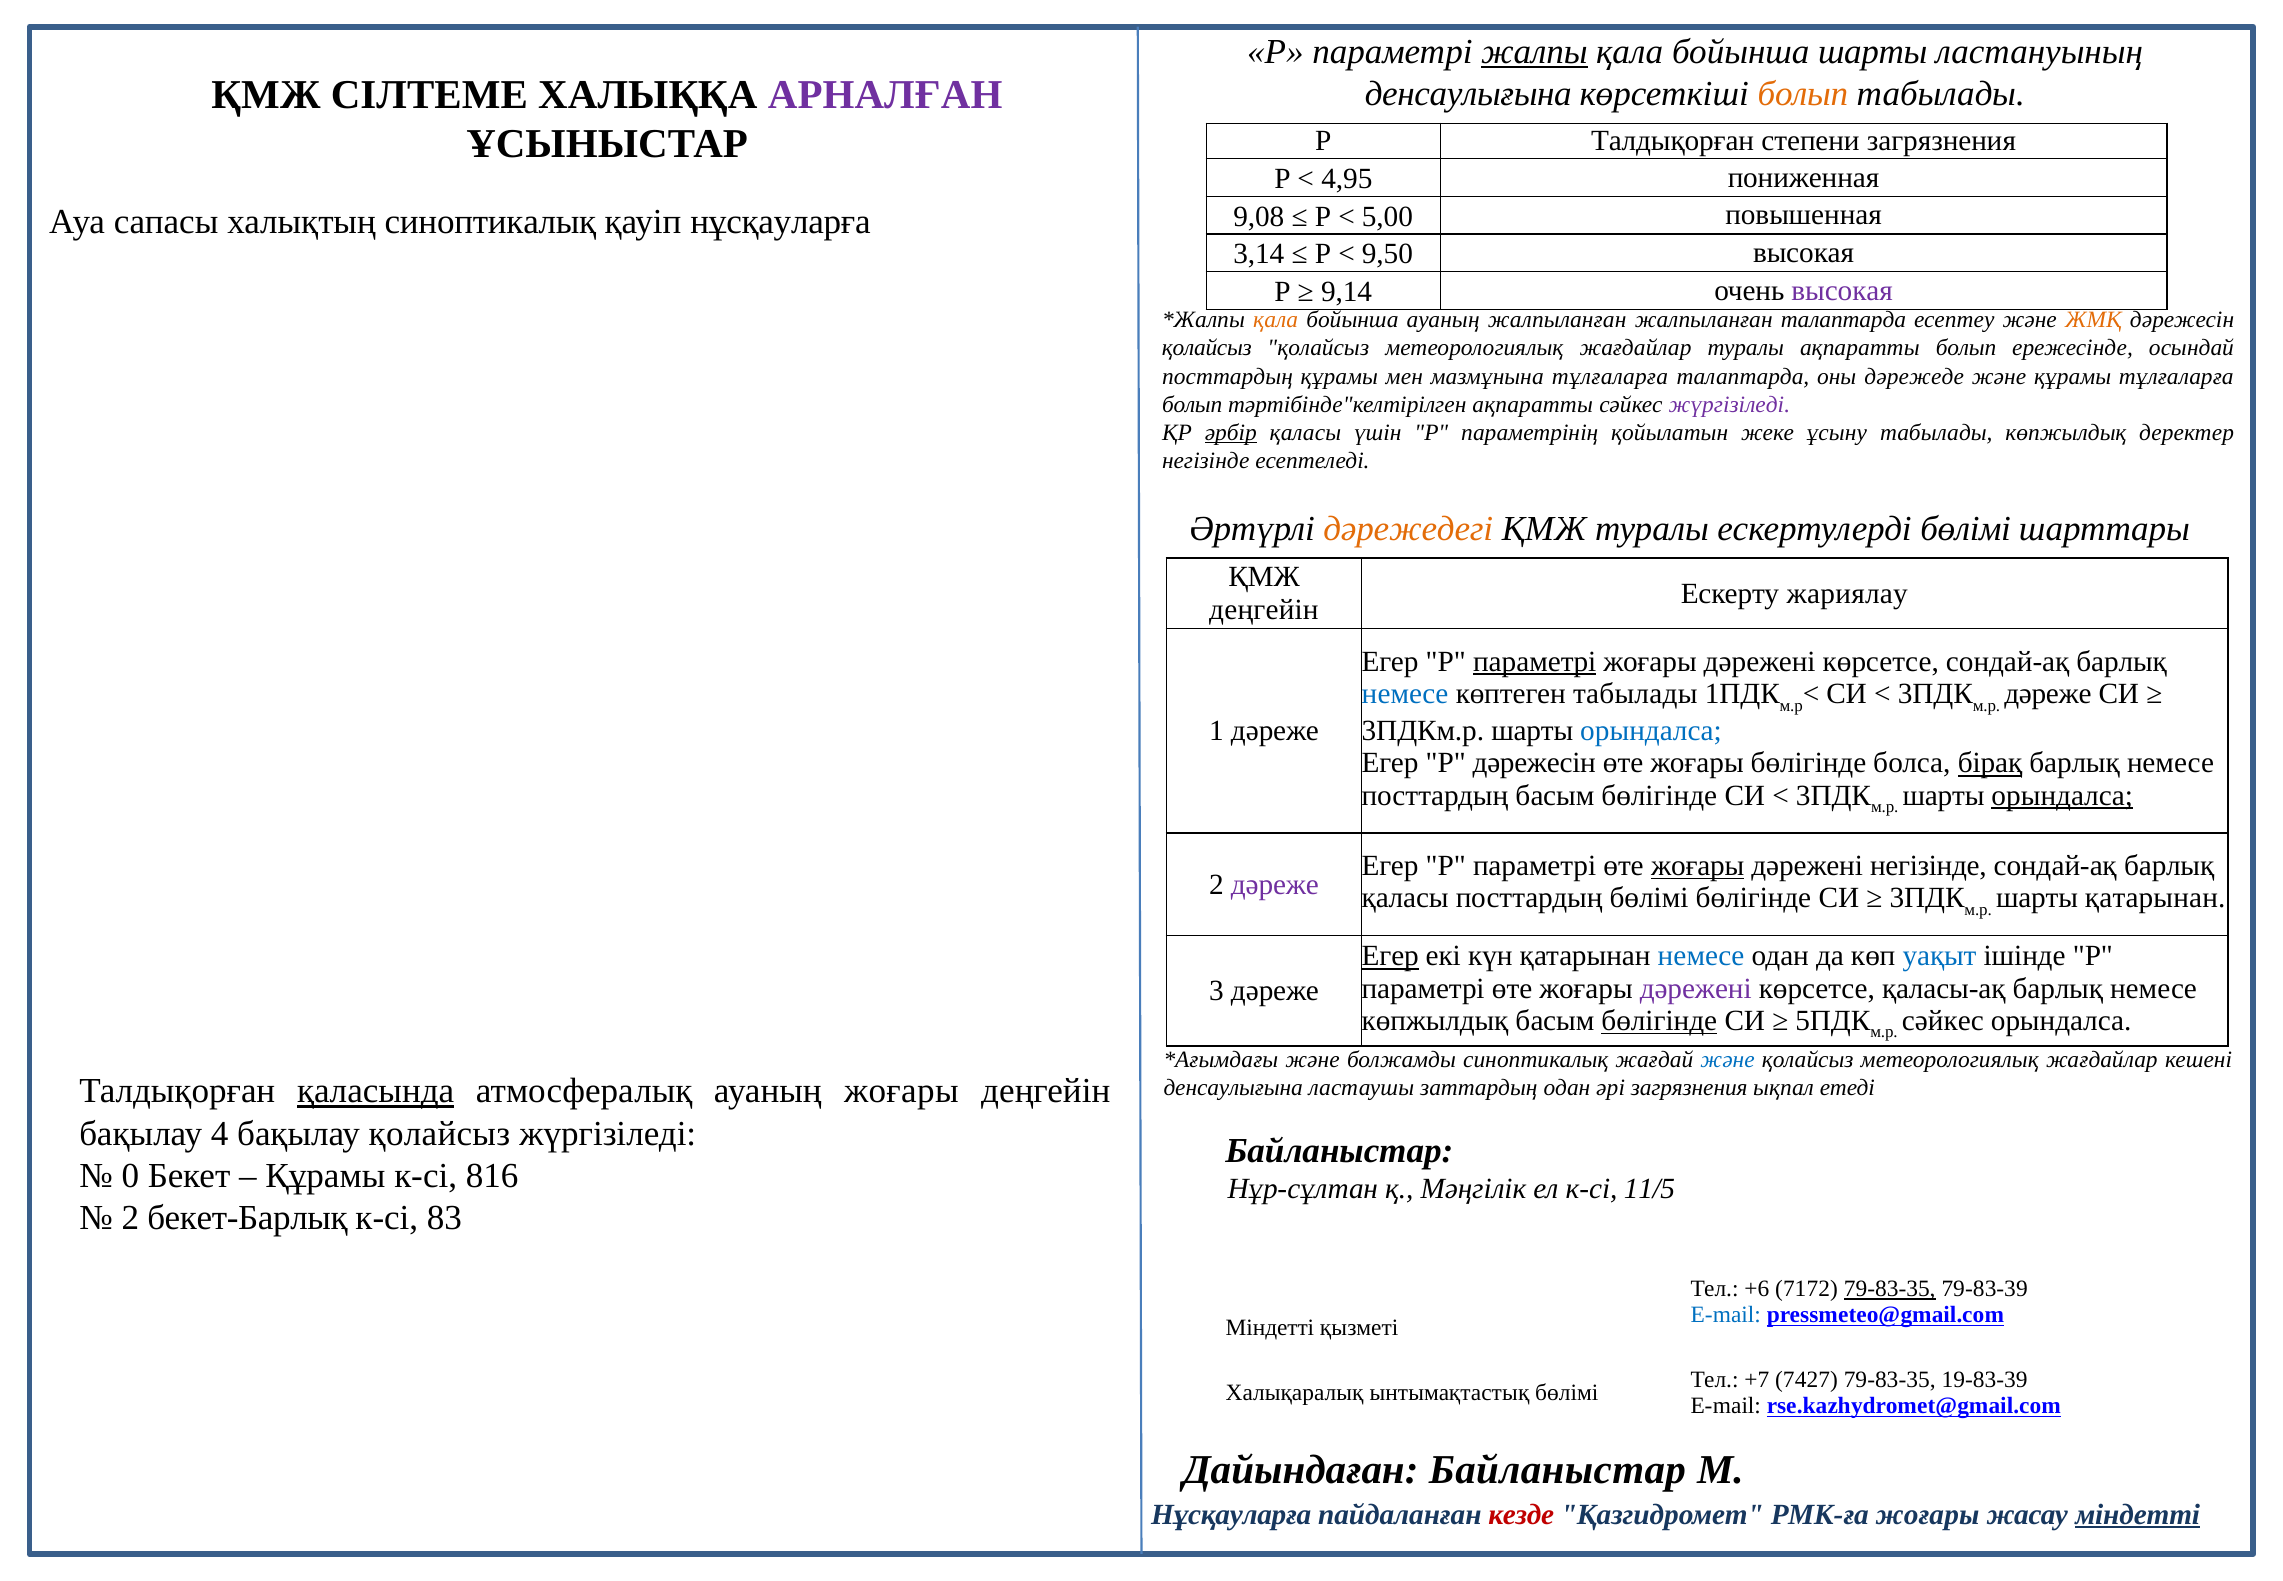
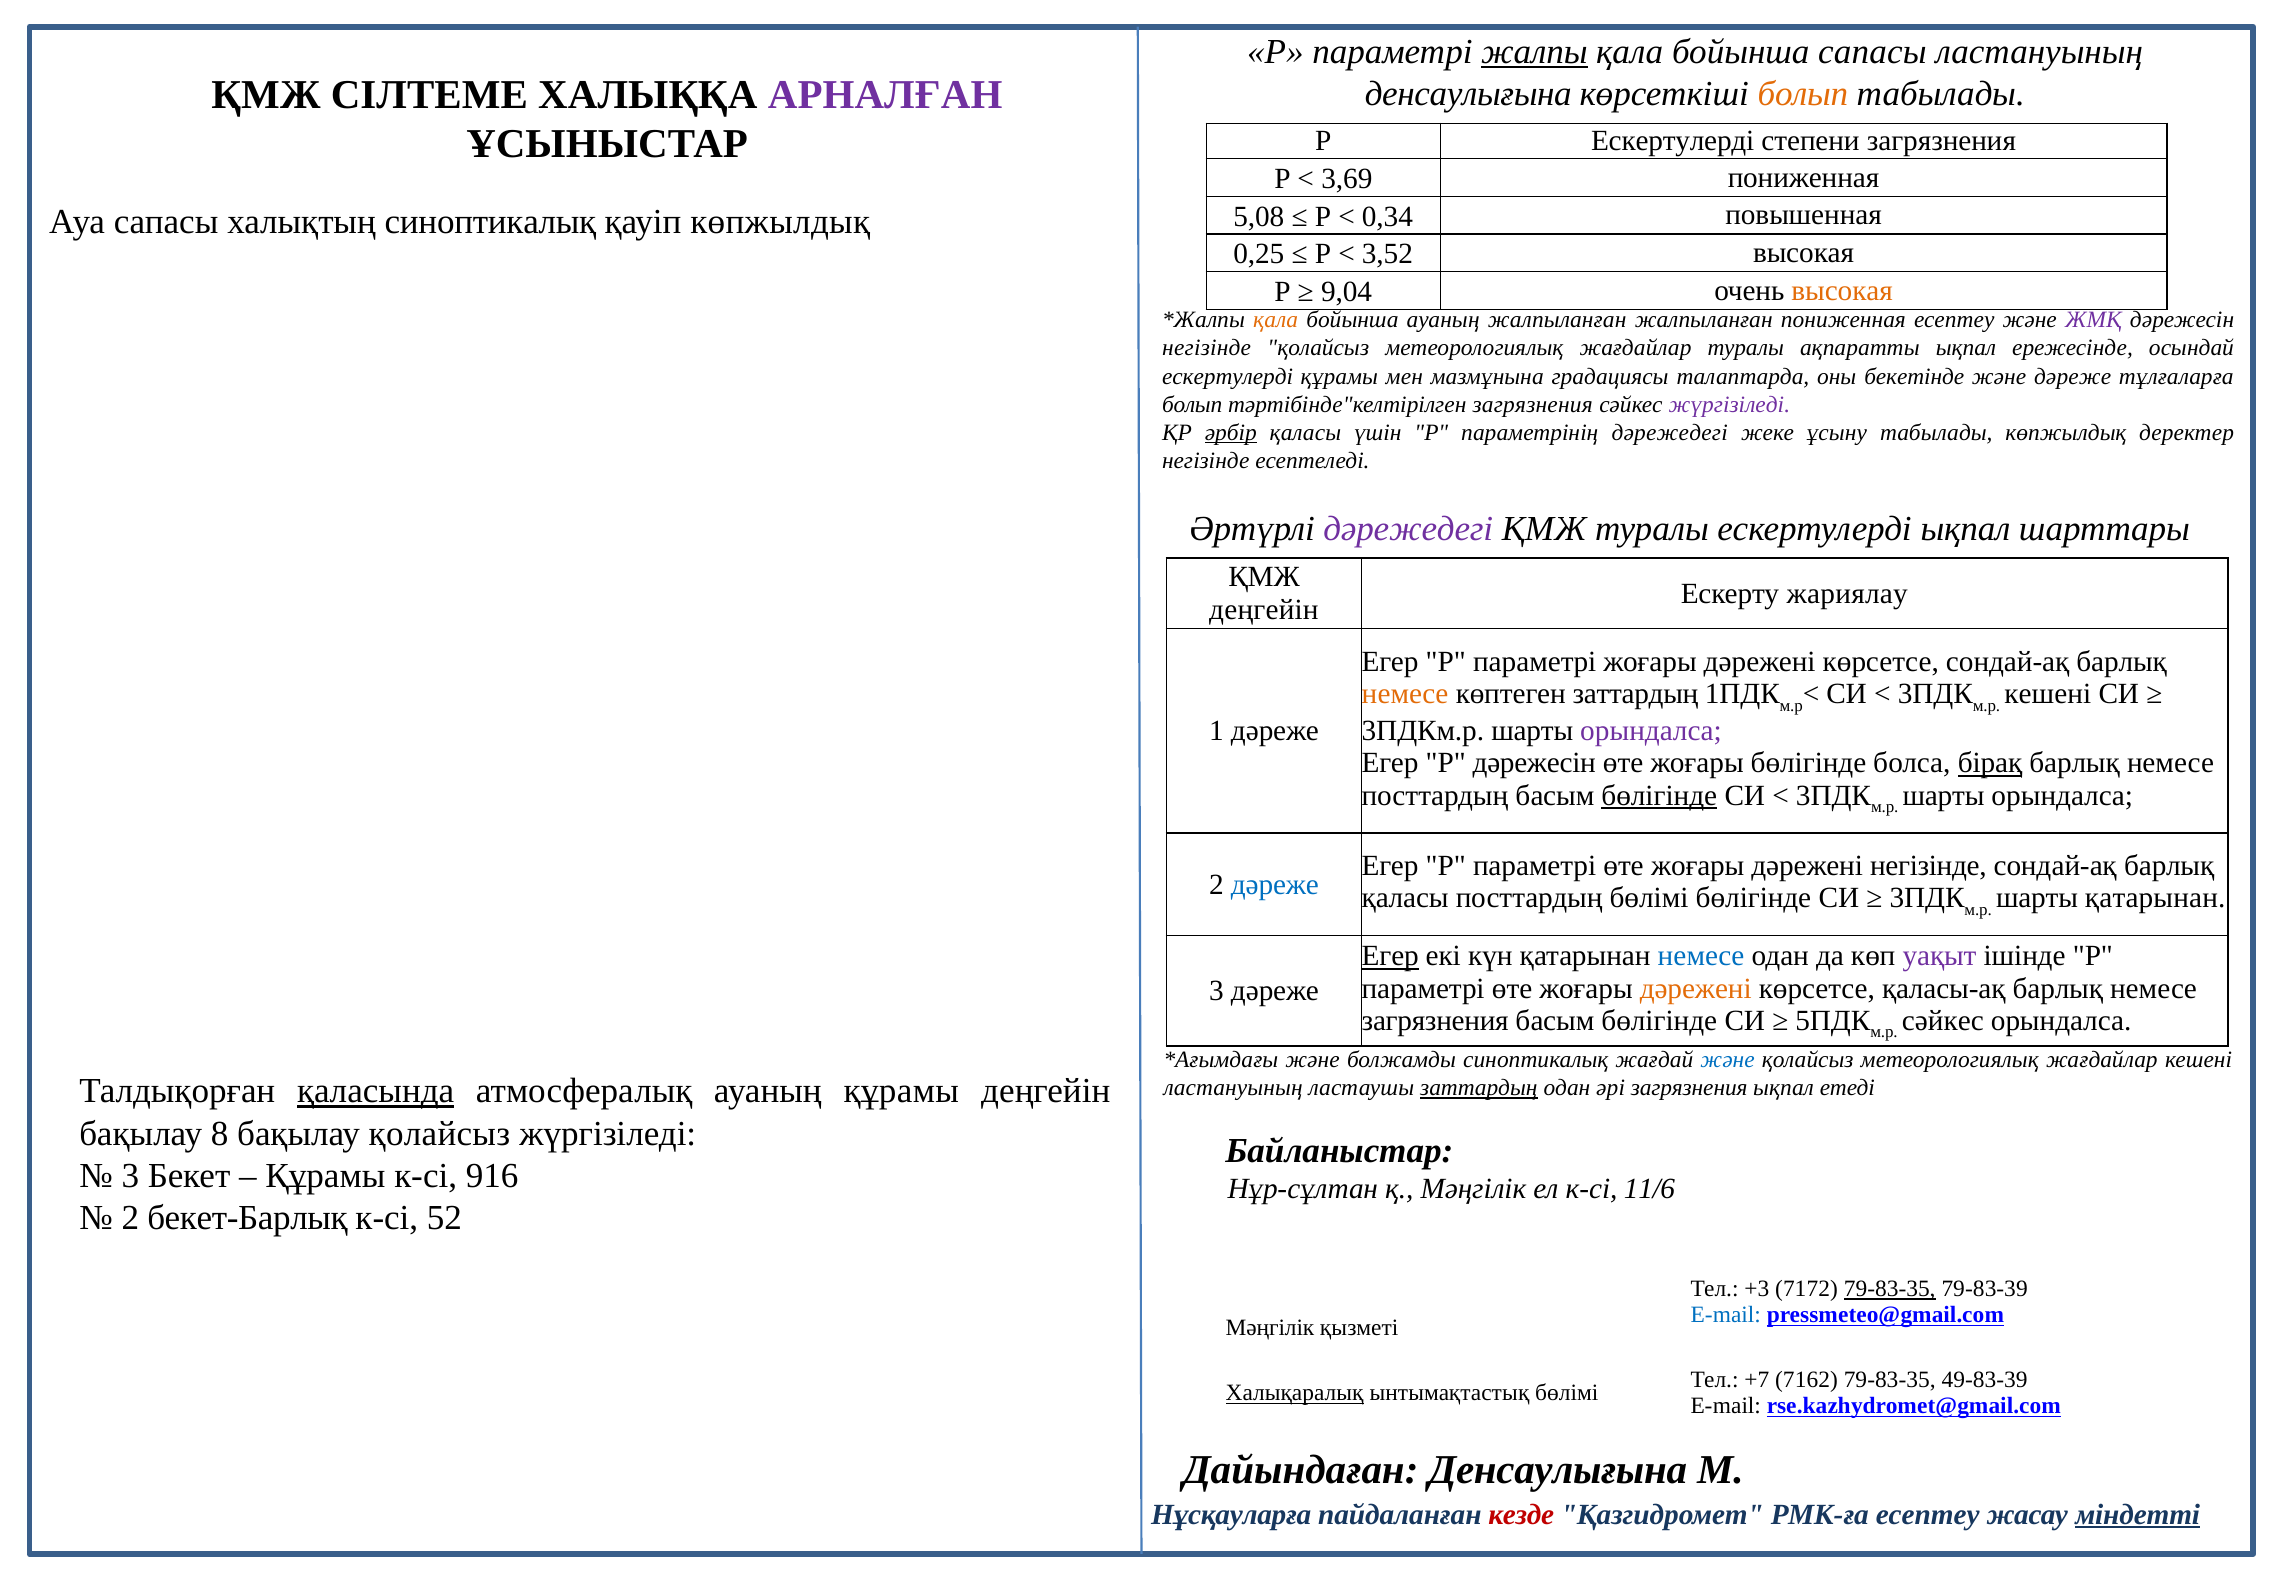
бойынша шарты: шарты -> сапасы
Р Талдықорған: Талдықорған -> Ескертулерді
4,95: 4,95 -> 3,69
9,08: 9,08 -> 5,08
5,00: 5,00 -> 0,34
қауіп нұсқауларға: нұсқауларға -> көпжылдық
3,14: 3,14 -> 0,25
9,50: 9,50 -> 3,52
9,14: 9,14 -> 9,04
высокая at (1842, 291) colour: purple -> orange
жалпыланған талаптарда: талаптарда -> пониженная
ЖМҚ colour: orange -> purple
қолайсыз at (1207, 348): қолайсыз -> негізінде
ақпаратты болып: болып -> ықпал
посттардың at (1227, 376): посттардың -> ескертулерді
мазмұнына тұлғаларға: тұлғаларға -> градациясы
дәрежеде: дәрежеде -> бекетінде
және құрамы: құрамы -> дәреже
тәртібінде"келтірілген ақпаратты: ақпаратты -> загрязнения
параметрінің қойылатын: қойылатын -> дәрежедегі
дәрежедегі at (1408, 528) colour: orange -> purple
ескертулерді бөлімі: бөлімі -> ықпал
параметрі at (1535, 662) underline: present -> none
немесе at (1405, 694) colour: blue -> orange
көптеген табылады: табылады -> заттардың
дәреже at (2048, 694): дәреже -> кешені
орындалса at (1651, 731) colour: blue -> purple
бөлігінде at (1659, 795) underline: none -> present
орындалса at (2062, 795) underline: present -> none
жоғары at (1698, 866) underline: present -> none
дәреже at (1275, 884) colour: purple -> blue
уақыт colour: blue -> purple
дәрежені at (1696, 988) colour: purple -> orange
көпжылдық at (1435, 1021): көпжылдық -> загрязнения
бөлігінде at (1659, 1021) underline: present -> none
ауаның жоғары: жоғары -> құрамы
денсаулығына at (1233, 1088): денсаулығына -> ластануының
заттардың at (1479, 1088) underline: none -> present
4: 4 -> 8
0 at (130, 1175): 0 -> 3
816: 816 -> 916
11/5: 11/5 -> 11/6
83: 83 -> 52
+6: +6 -> +3
Міндетті at (1270, 1328): Міндетті -> Мәңгілік
7427: 7427 -> 7162
19-83-39: 19-83-39 -> 49-83-39
Халықаралық underline: none -> present
Дайындаған Байланыстар: Байланыстар -> Денсаулығына
РМК-ға жоғары: жоғары -> есептеу
